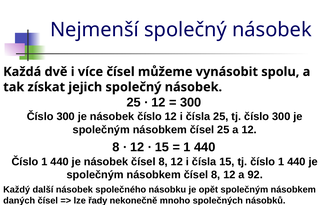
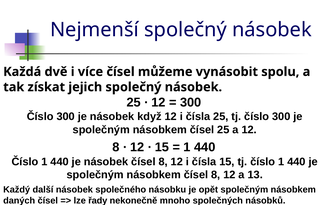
násobek číslo: číslo -> když
92: 92 -> 13
